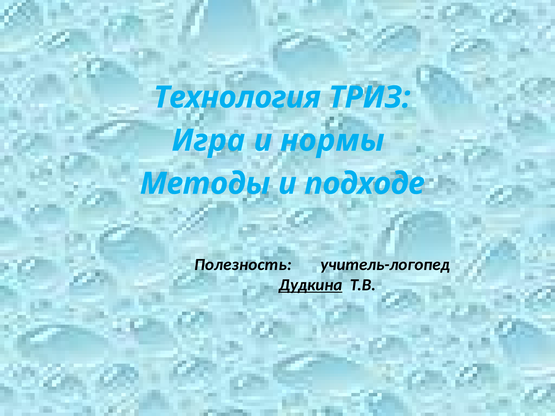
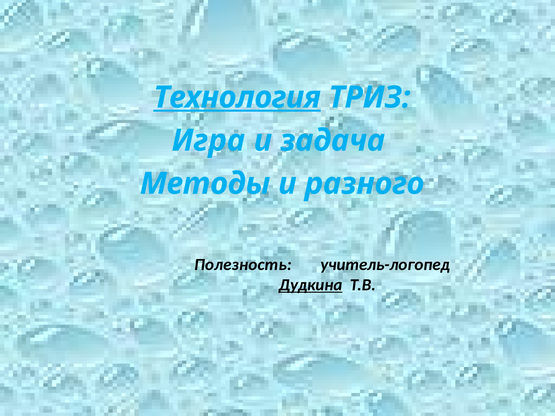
Технология underline: none -> present
нормы: нормы -> задача
подходе: подходе -> разного
